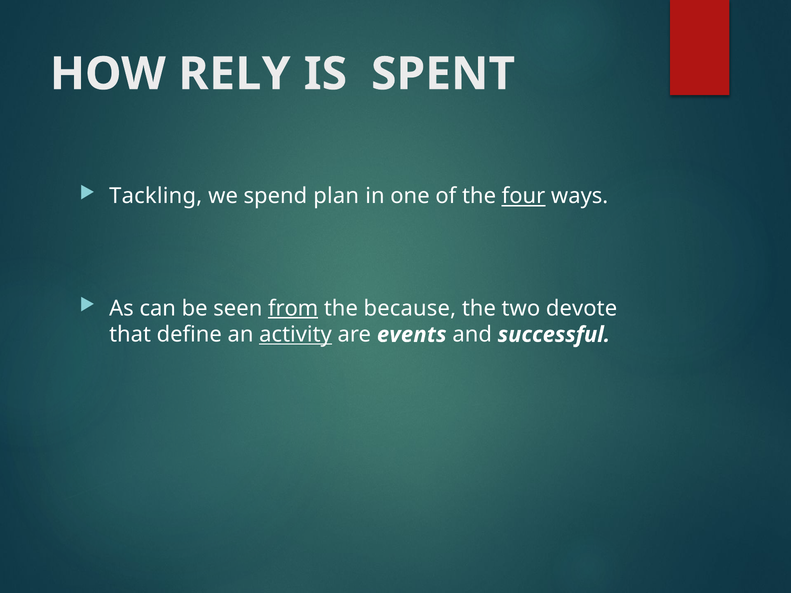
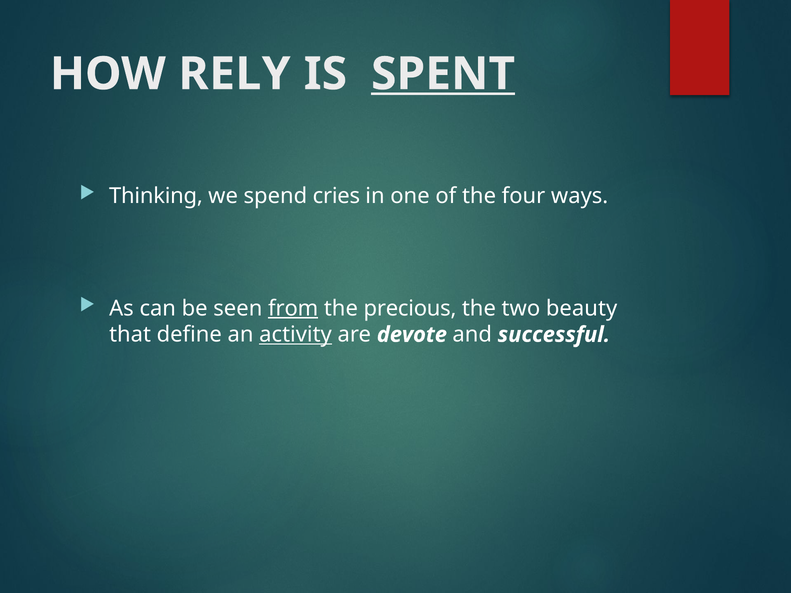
SPENT underline: none -> present
Tackling: Tackling -> Thinking
plan: plan -> cries
four underline: present -> none
because: because -> precious
devote: devote -> beauty
events: events -> devote
